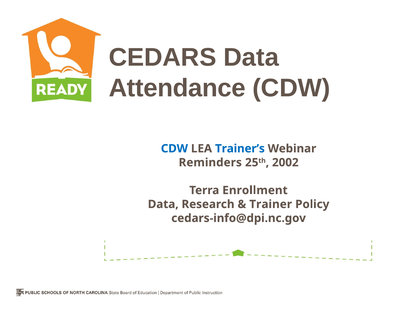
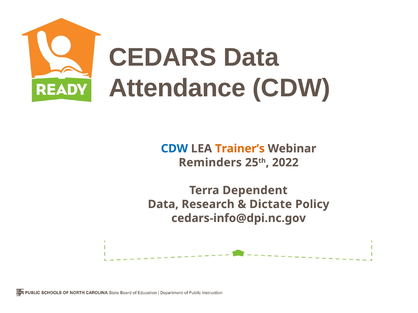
Trainer’s colour: blue -> orange
2002: 2002 -> 2022
Enrollment: Enrollment -> Dependent
Trainer: Trainer -> Dictate
